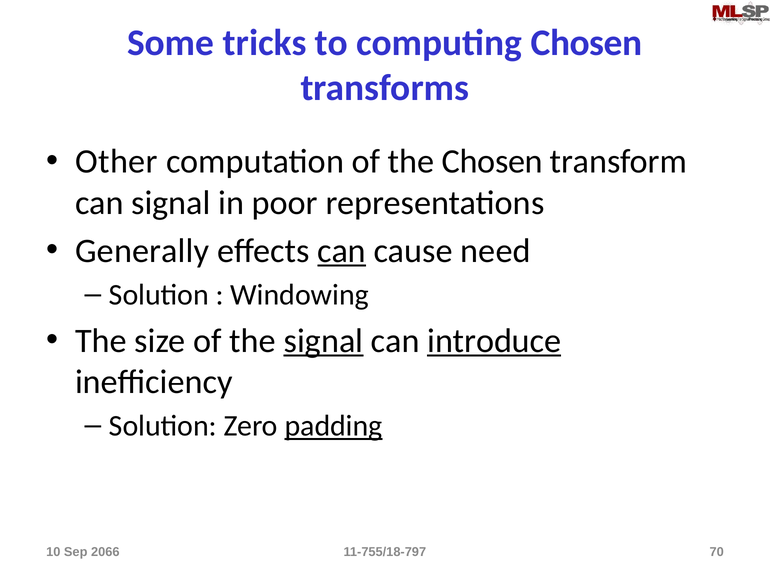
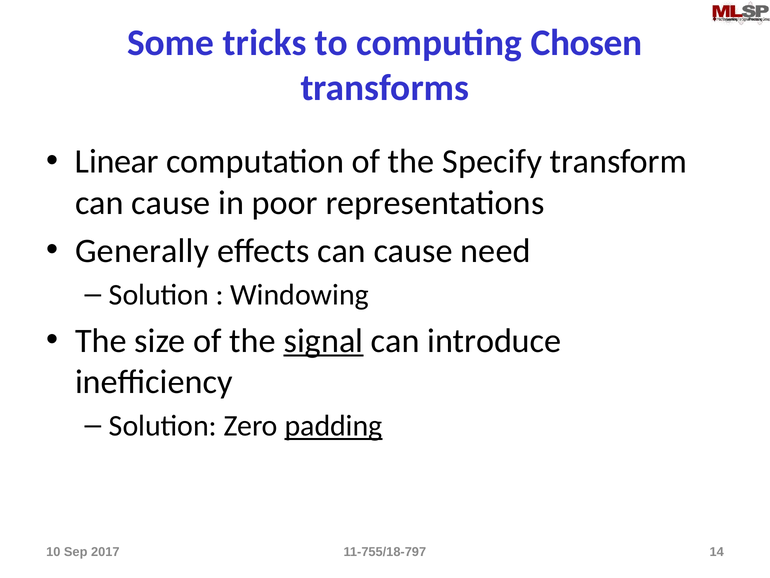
Other: Other -> Linear
the Chosen: Chosen -> Specify
signal at (171, 203): signal -> cause
can at (342, 251) underline: present -> none
introduce underline: present -> none
2066: 2066 -> 2017
70: 70 -> 14
